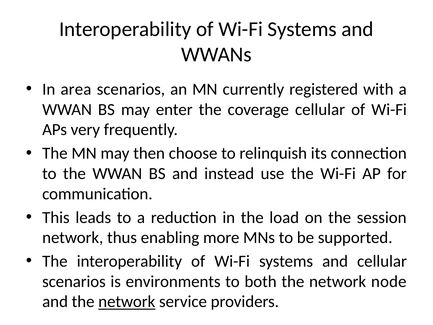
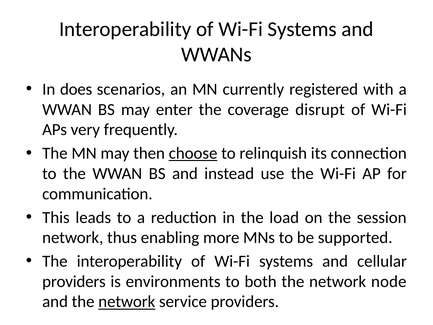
area: area -> does
coverage cellular: cellular -> disrupt
choose underline: none -> present
scenarios at (74, 281): scenarios -> providers
